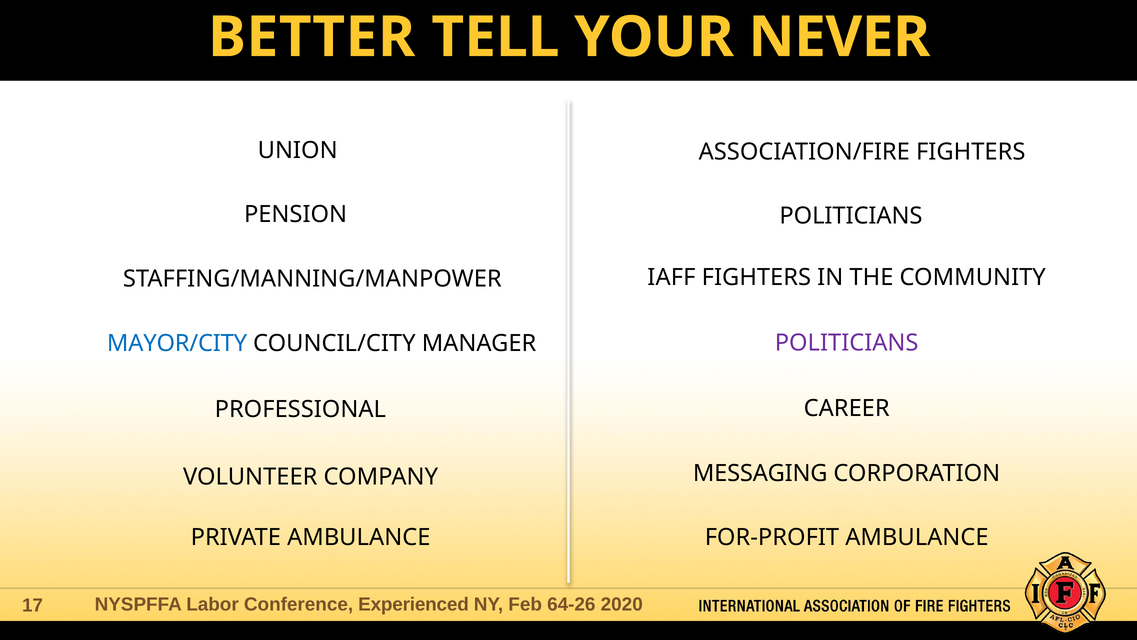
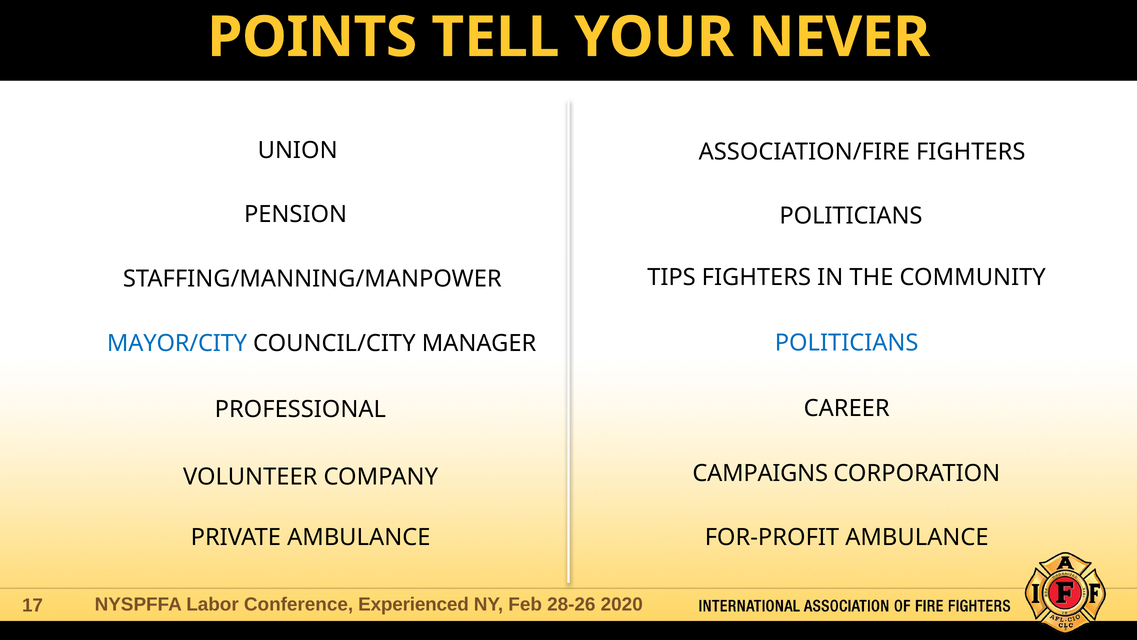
BETTER: BETTER -> POINTS
IAFF: IAFF -> TIPS
POLITICIANS at (847, 343) colour: purple -> blue
MESSAGING: MESSAGING -> CAMPAIGNS
64-26: 64-26 -> 28-26
